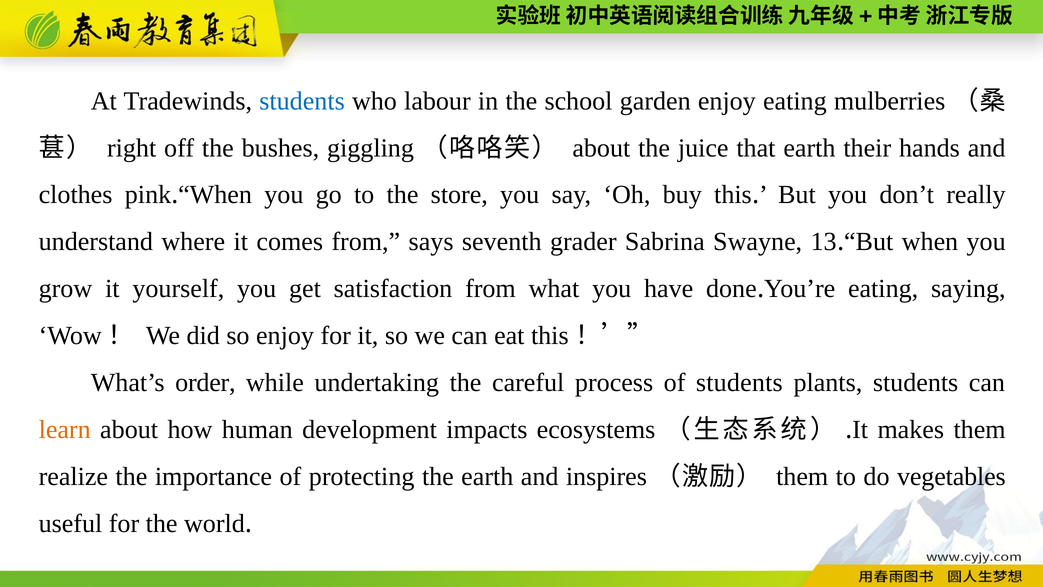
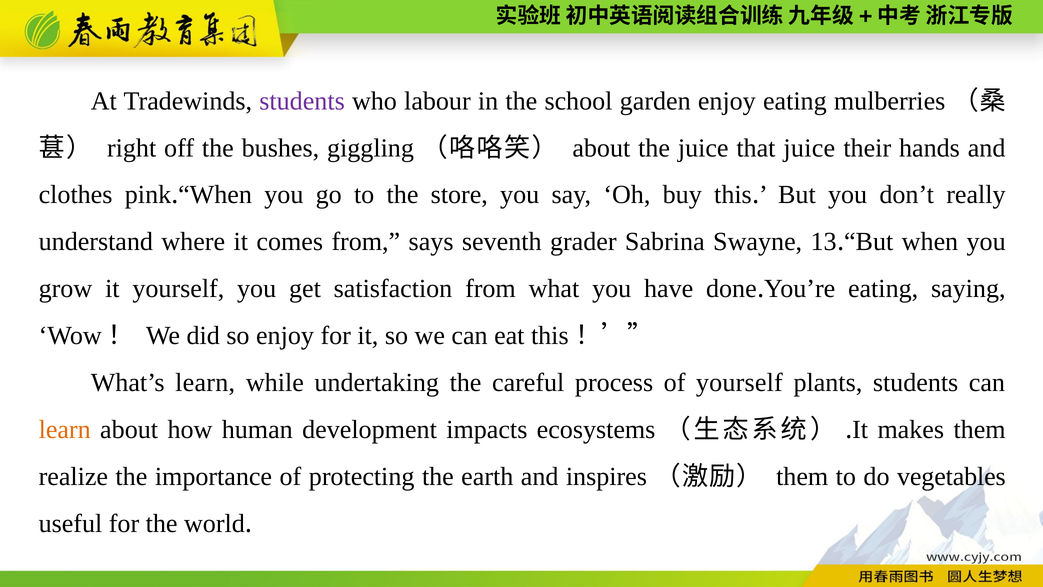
students at (302, 101) colour: blue -> purple
that earth: earth -> juice
What’s order: order -> learn
of students: students -> yourself
